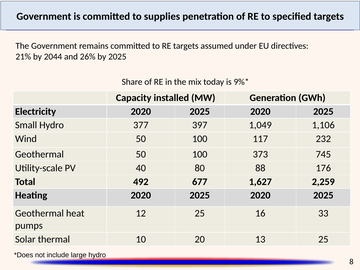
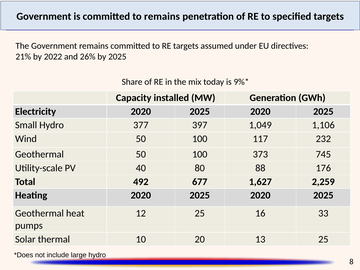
to supplies: supplies -> remains
2044: 2044 -> 2022
